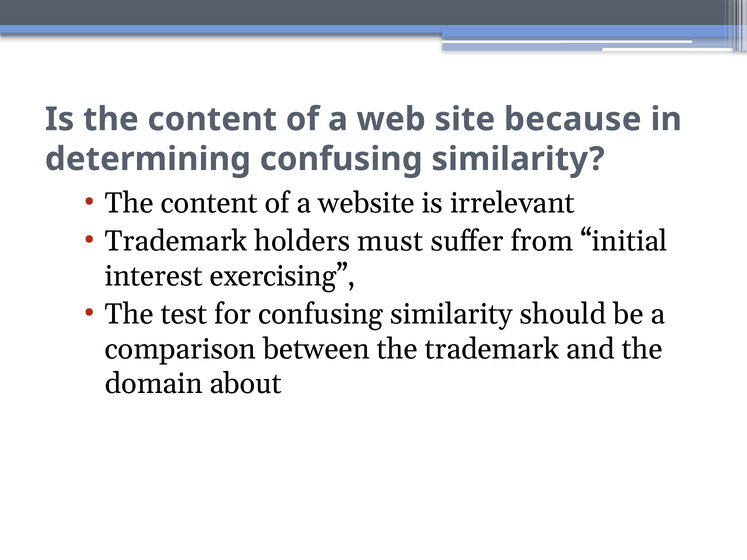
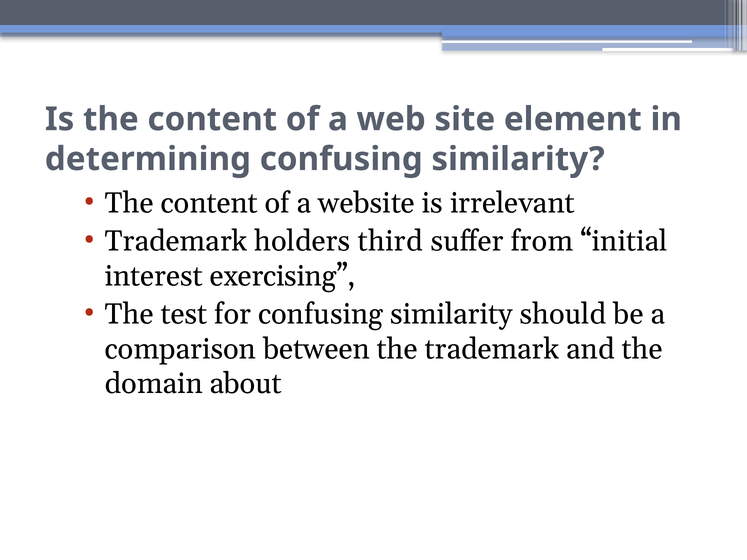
because: because -> element
must: must -> third
